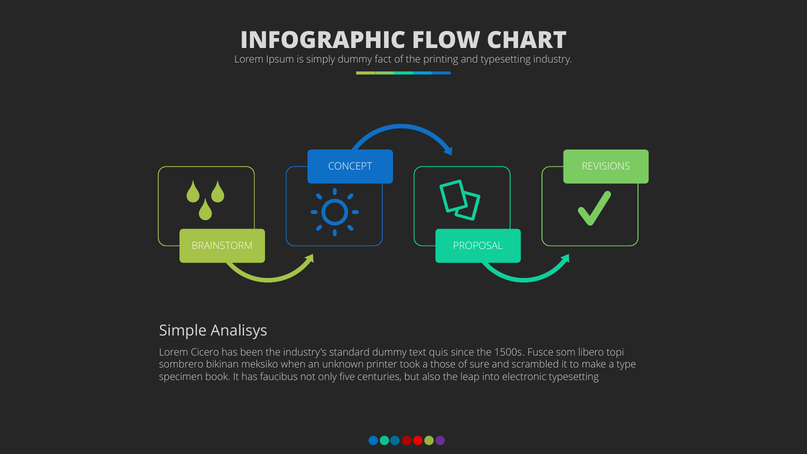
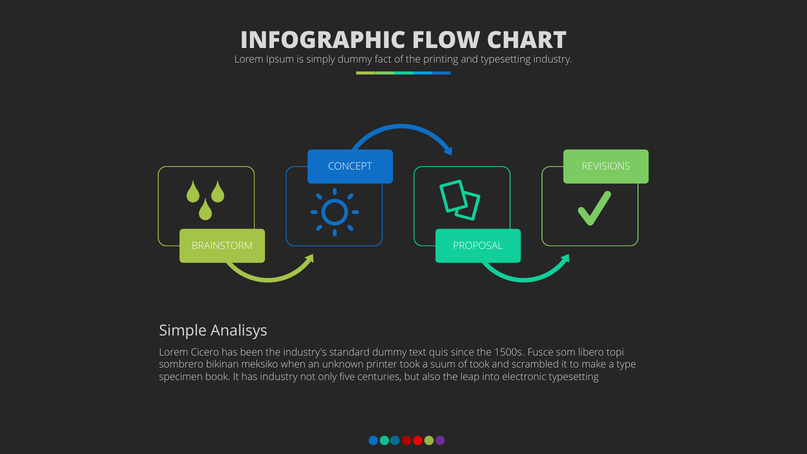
those: those -> suum
of sure: sure -> took
has faucibus: faucibus -> industry
